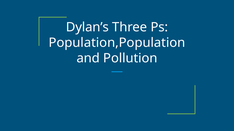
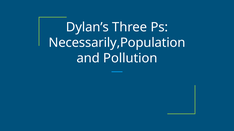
Population,Population: Population,Population -> Necessarily,Population
